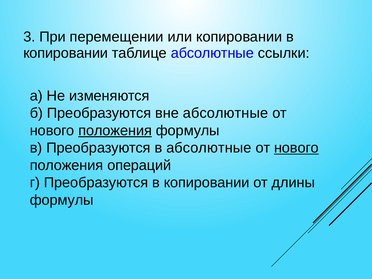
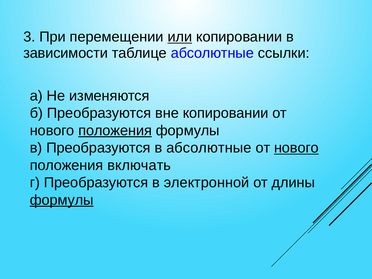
или underline: none -> present
копировании at (66, 53): копировании -> зависимости
вне абсолютные: абсолютные -> копировании
операций: операций -> включать
Преобразуются в копировании: копировании -> электронной
формулы at (62, 200) underline: none -> present
